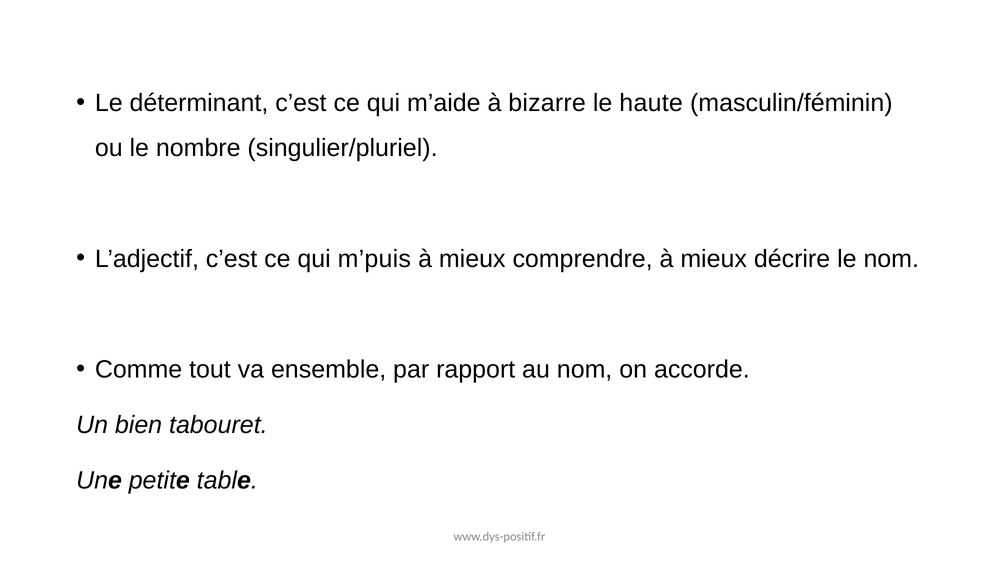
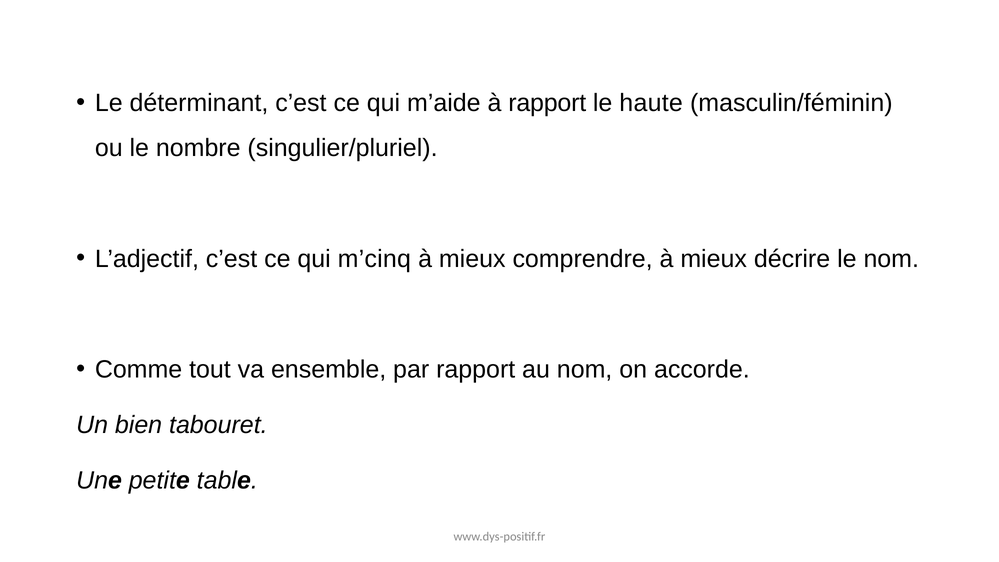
à bizarre: bizarre -> rapport
m’puis: m’puis -> m’cinq
